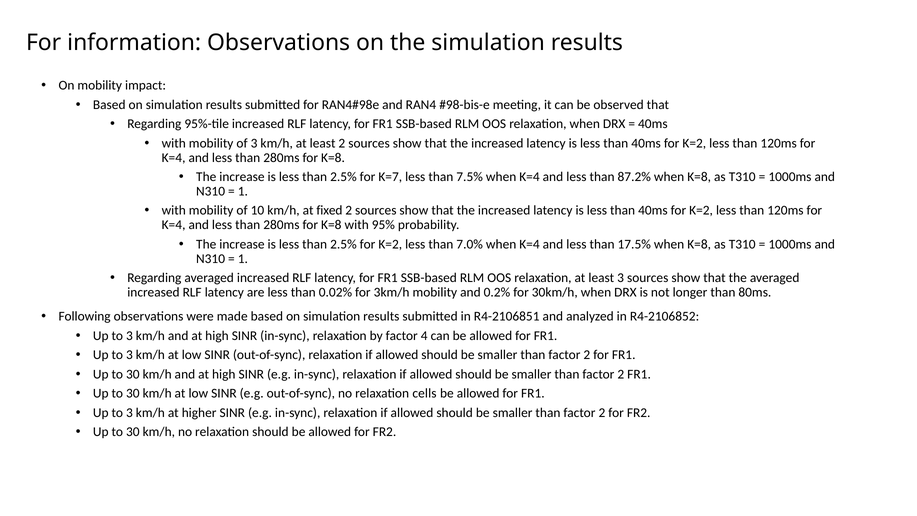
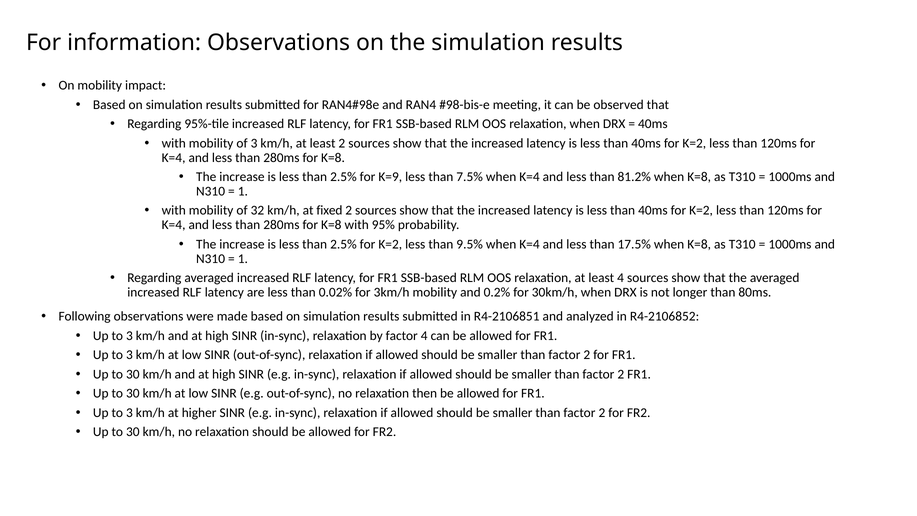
K=7: K=7 -> K=9
87.2%: 87.2% -> 81.2%
10: 10 -> 32
7.0%: 7.0% -> 9.5%
least 3: 3 -> 4
cells: cells -> then
